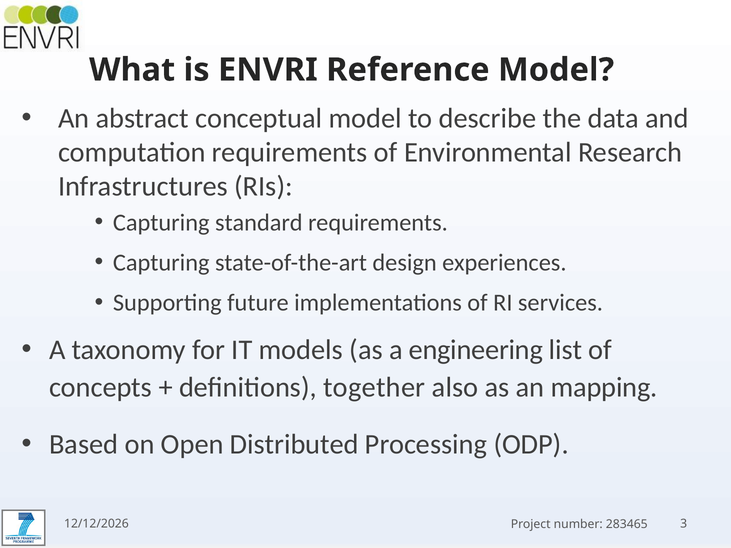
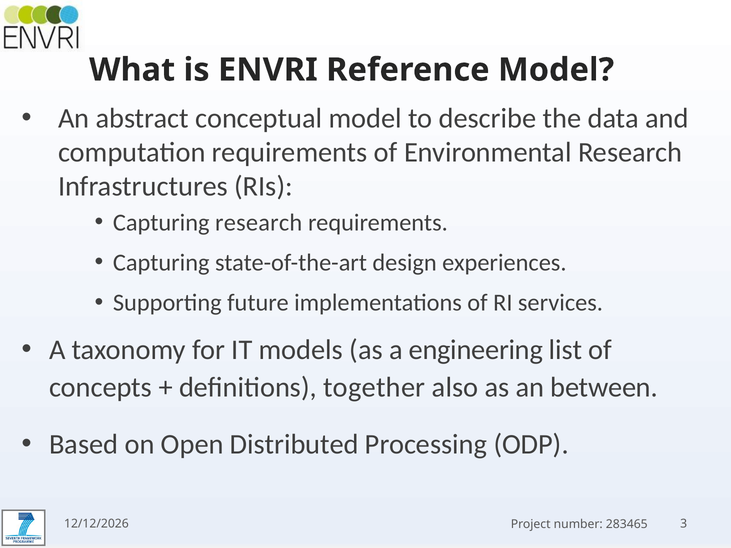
Capturing standard: standard -> research
mapping: mapping -> between
